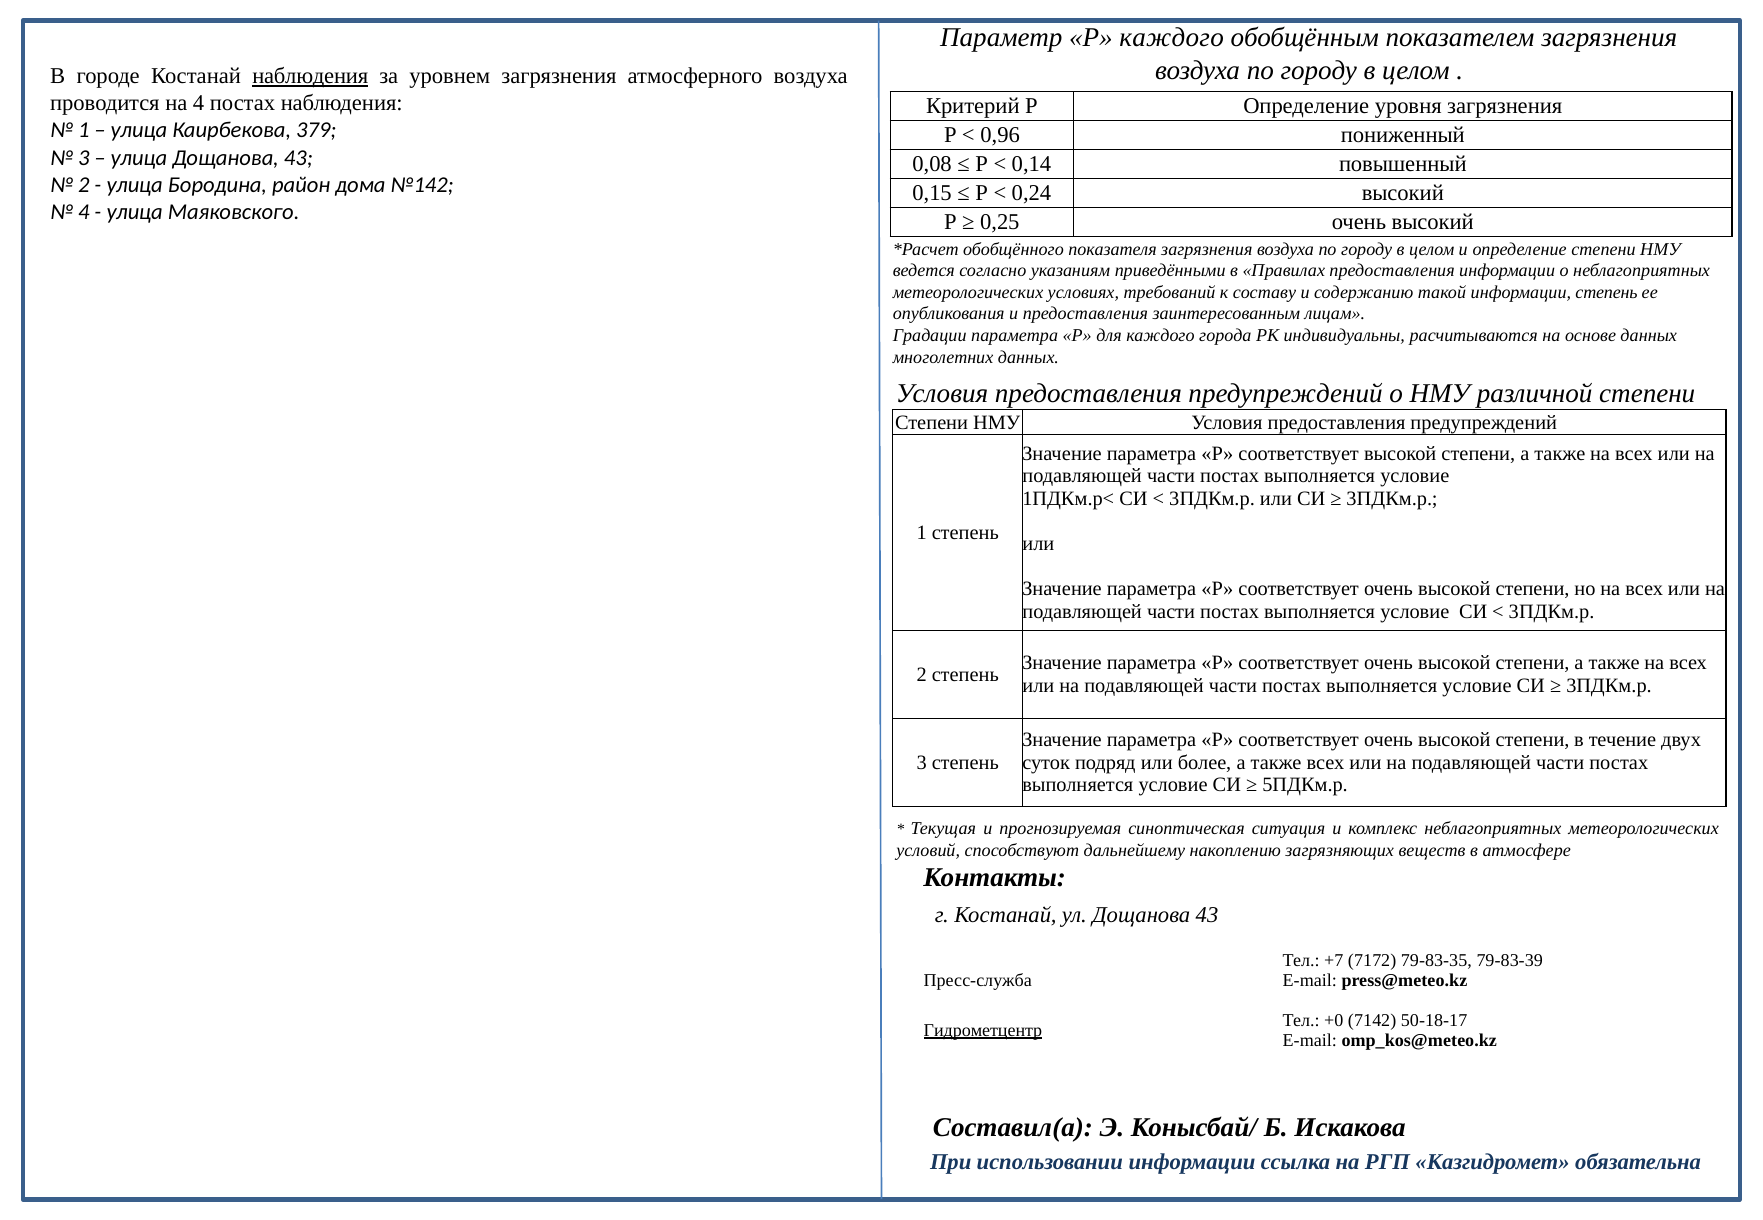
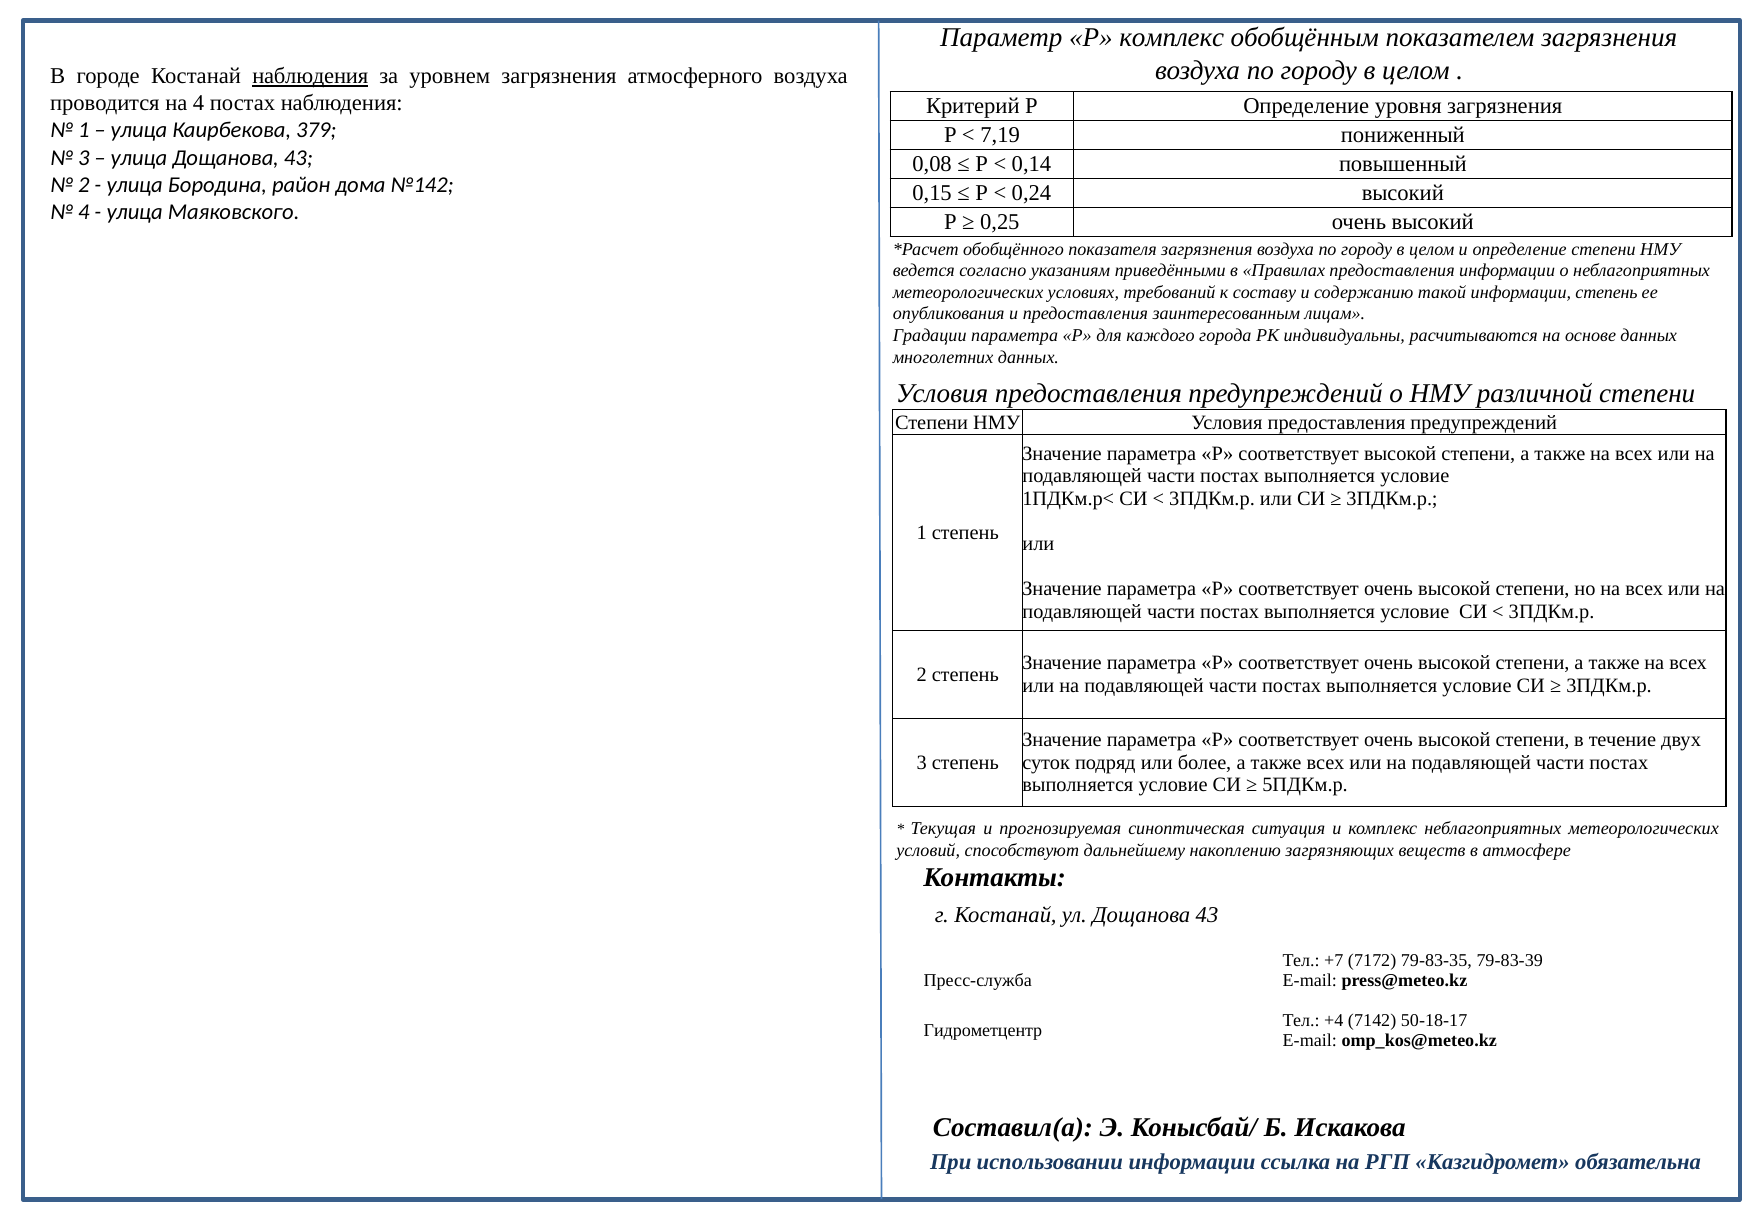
Р каждого: каждого -> комплекс
0,96: 0,96 -> 7,19
+0: +0 -> +4
Гидрометцентр underline: present -> none
